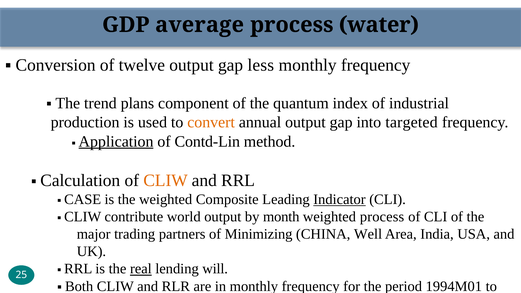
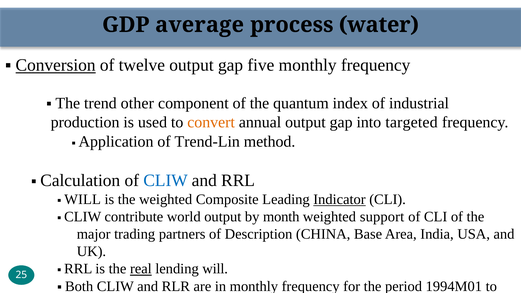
Conversion underline: none -> present
less: less -> five
plans: plans -> other
Application underline: present -> none
Contd-Lin: Contd-Lin -> Trend-Lin
CLIW at (166, 181) colour: orange -> blue
CASE at (83, 200): CASE -> WILL
weighted process: process -> support
Minimizing: Minimizing -> Description
Well: Well -> Base
